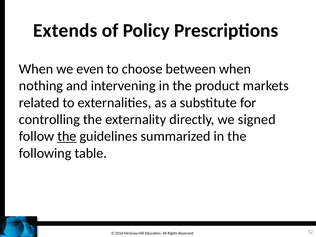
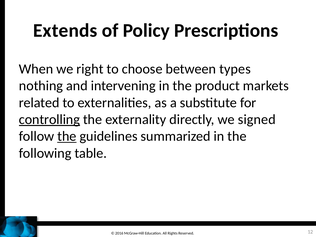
even: even -> right
between when: when -> types
controlling underline: none -> present
